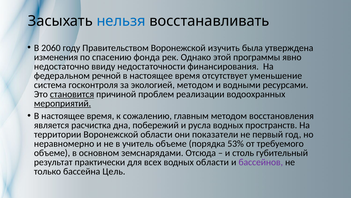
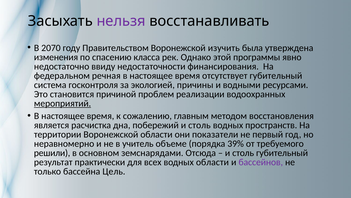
нельзя colour: blue -> purple
2060: 2060 -> 2070
фонда: фонда -> класса
речной: речной -> речная
отсутствует уменьшение: уменьшение -> губительный
экологией методом: методом -> причины
становится underline: present -> none
побережий и русла: русла -> столь
53%: 53% -> 39%
объеме at (52, 153): объеме -> решили
